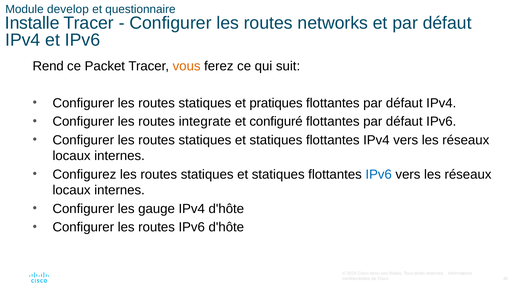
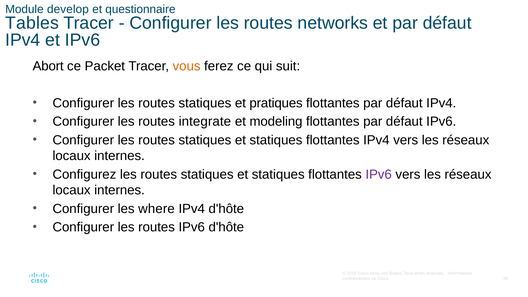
Installe: Installe -> Tables
Rend: Rend -> Abort
configuré: configuré -> modeling
IPv6 at (379, 174) colour: blue -> purple
gauge: gauge -> where
